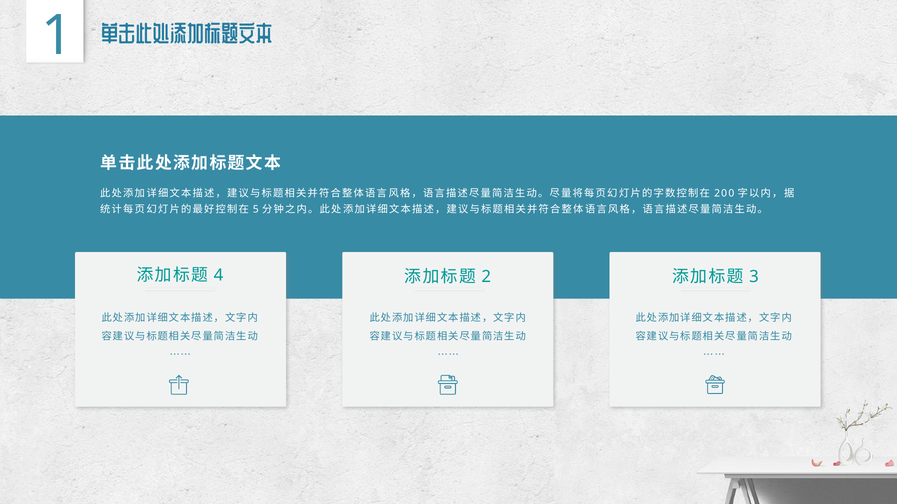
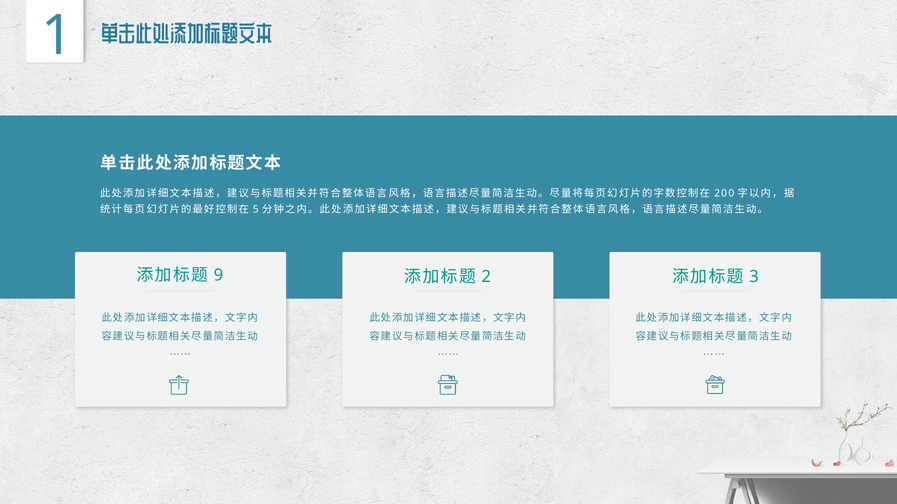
4: 4 -> 9
